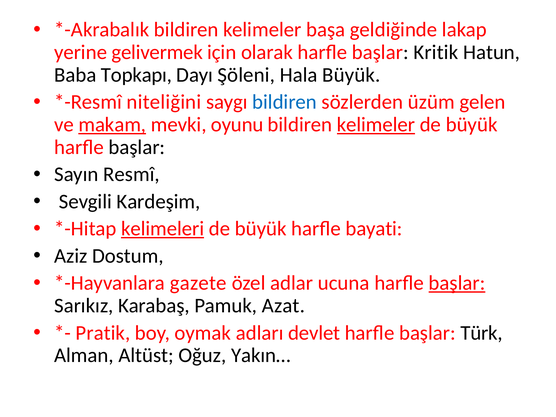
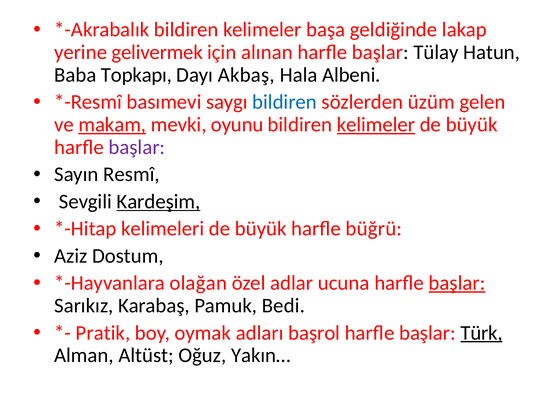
olarak: olarak -> alınan
Kritik: Kritik -> Tülay
Şöleni: Şöleni -> Akbaş
Hala Büyük: Büyük -> Albeni
niteliğini: niteliğini -> basımevi
başlar at (137, 147) colour: black -> purple
Kardeşim underline: none -> present
kelimeleri underline: present -> none
bayati: bayati -> büğrü
gazete: gazete -> olağan
Azat: Azat -> Bedi
devlet: devlet -> başrol
Türk underline: none -> present
